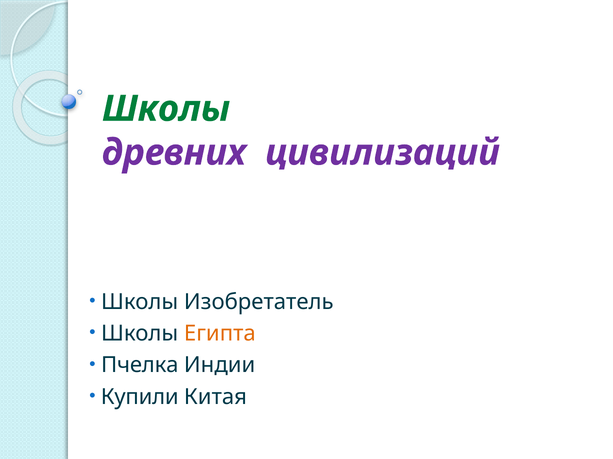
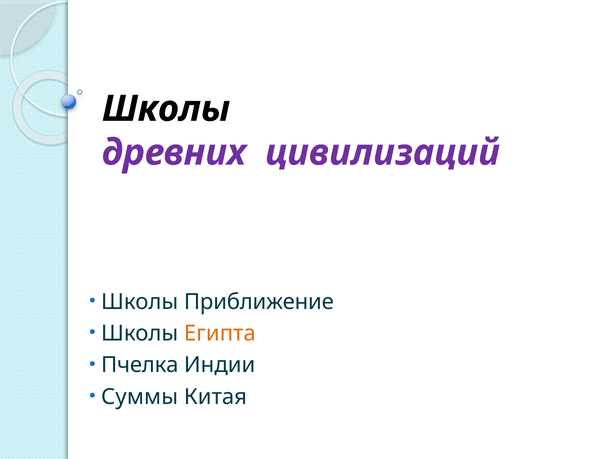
Школы at (166, 109) colour: green -> black
Изобретатель: Изобретатель -> Приближение
Купили: Купили -> Суммы
